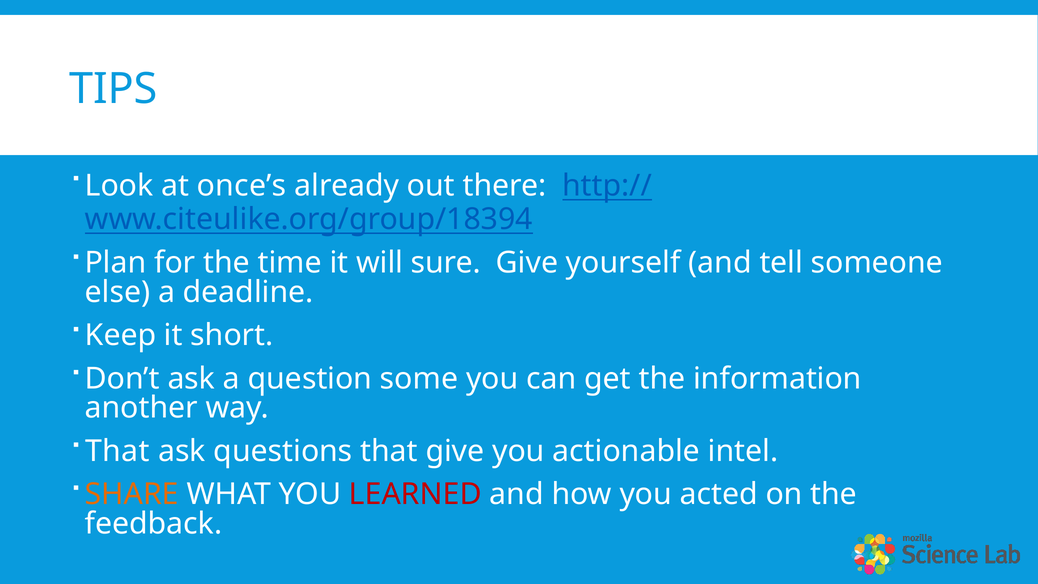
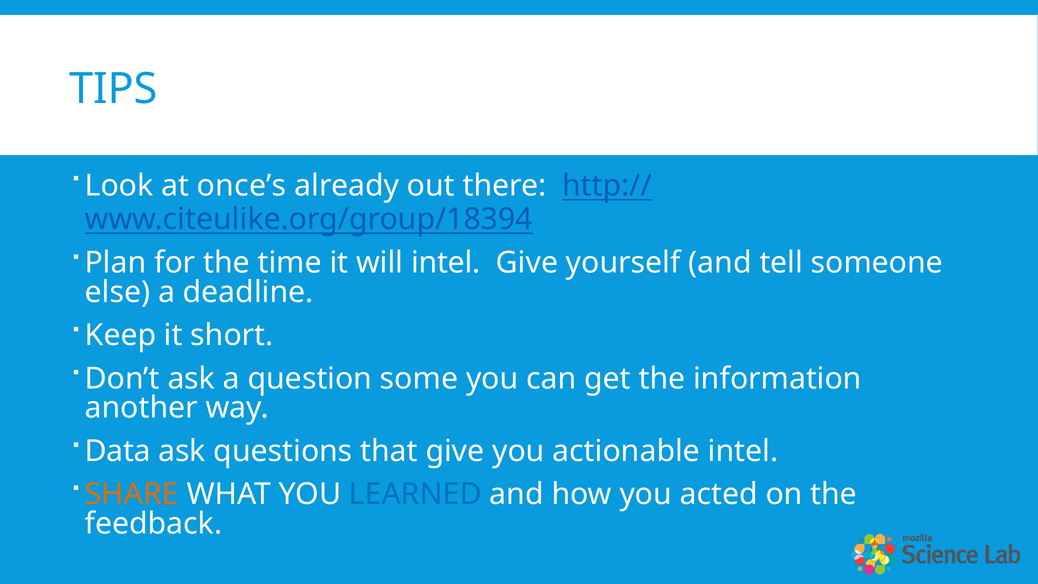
will sure: sure -> intel
That at (117, 451): That -> Data
LEARNED colour: red -> blue
